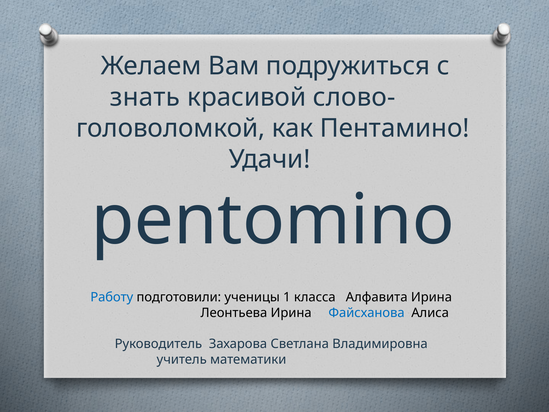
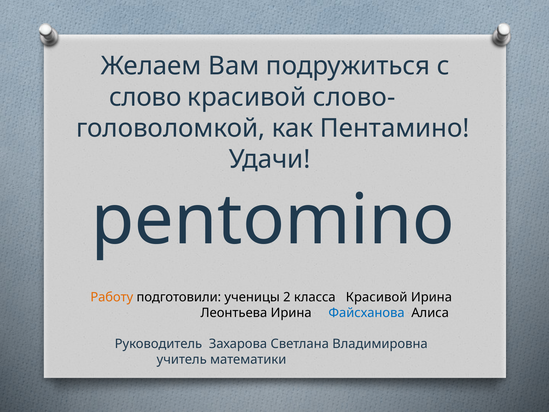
знать: знать -> слово
Работу colour: blue -> orange
1: 1 -> 2
класса Алфавита: Алфавита -> Красивой
